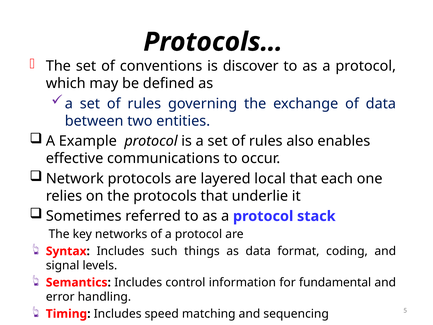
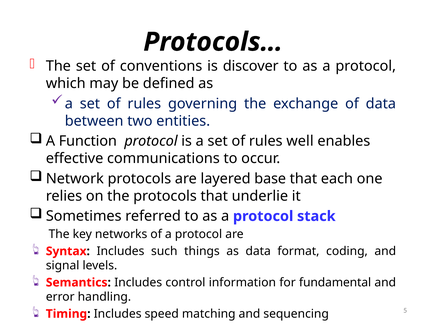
Example: Example -> Function
also: also -> well
local: local -> base
